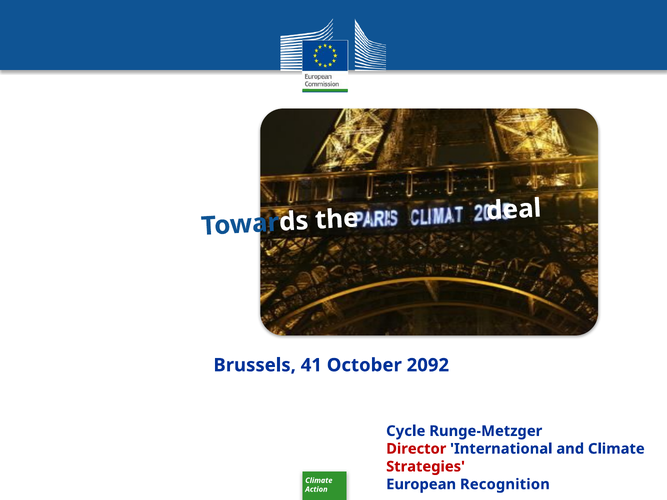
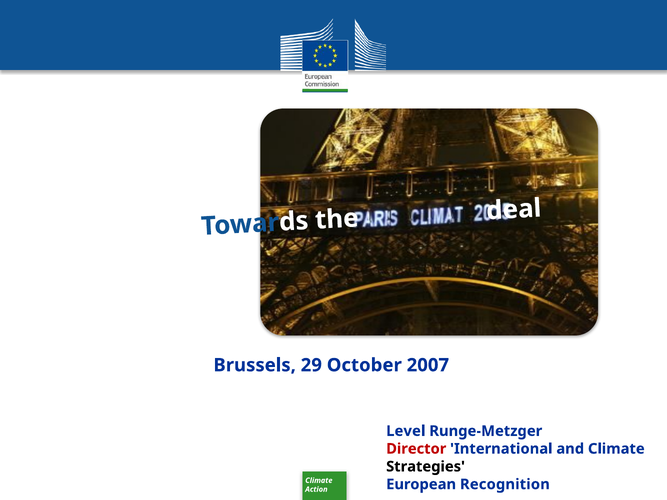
41: 41 -> 29
2092: 2092 -> 2007
Cycle: Cycle -> Level
Strategies colour: red -> black
